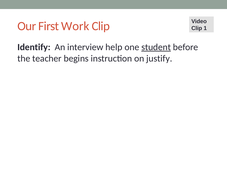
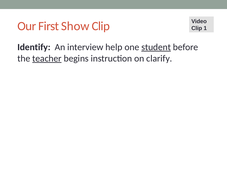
Work: Work -> Show
teacher underline: none -> present
justify: justify -> clarify
